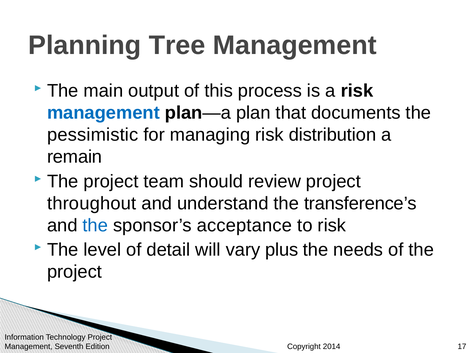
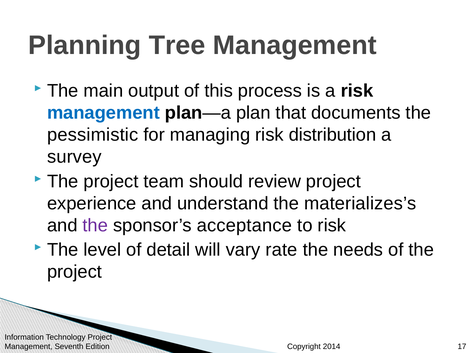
remain: remain -> survey
throughout: throughout -> experience
transference’s: transference’s -> materializes’s
the at (95, 225) colour: blue -> purple
plus: plus -> rate
